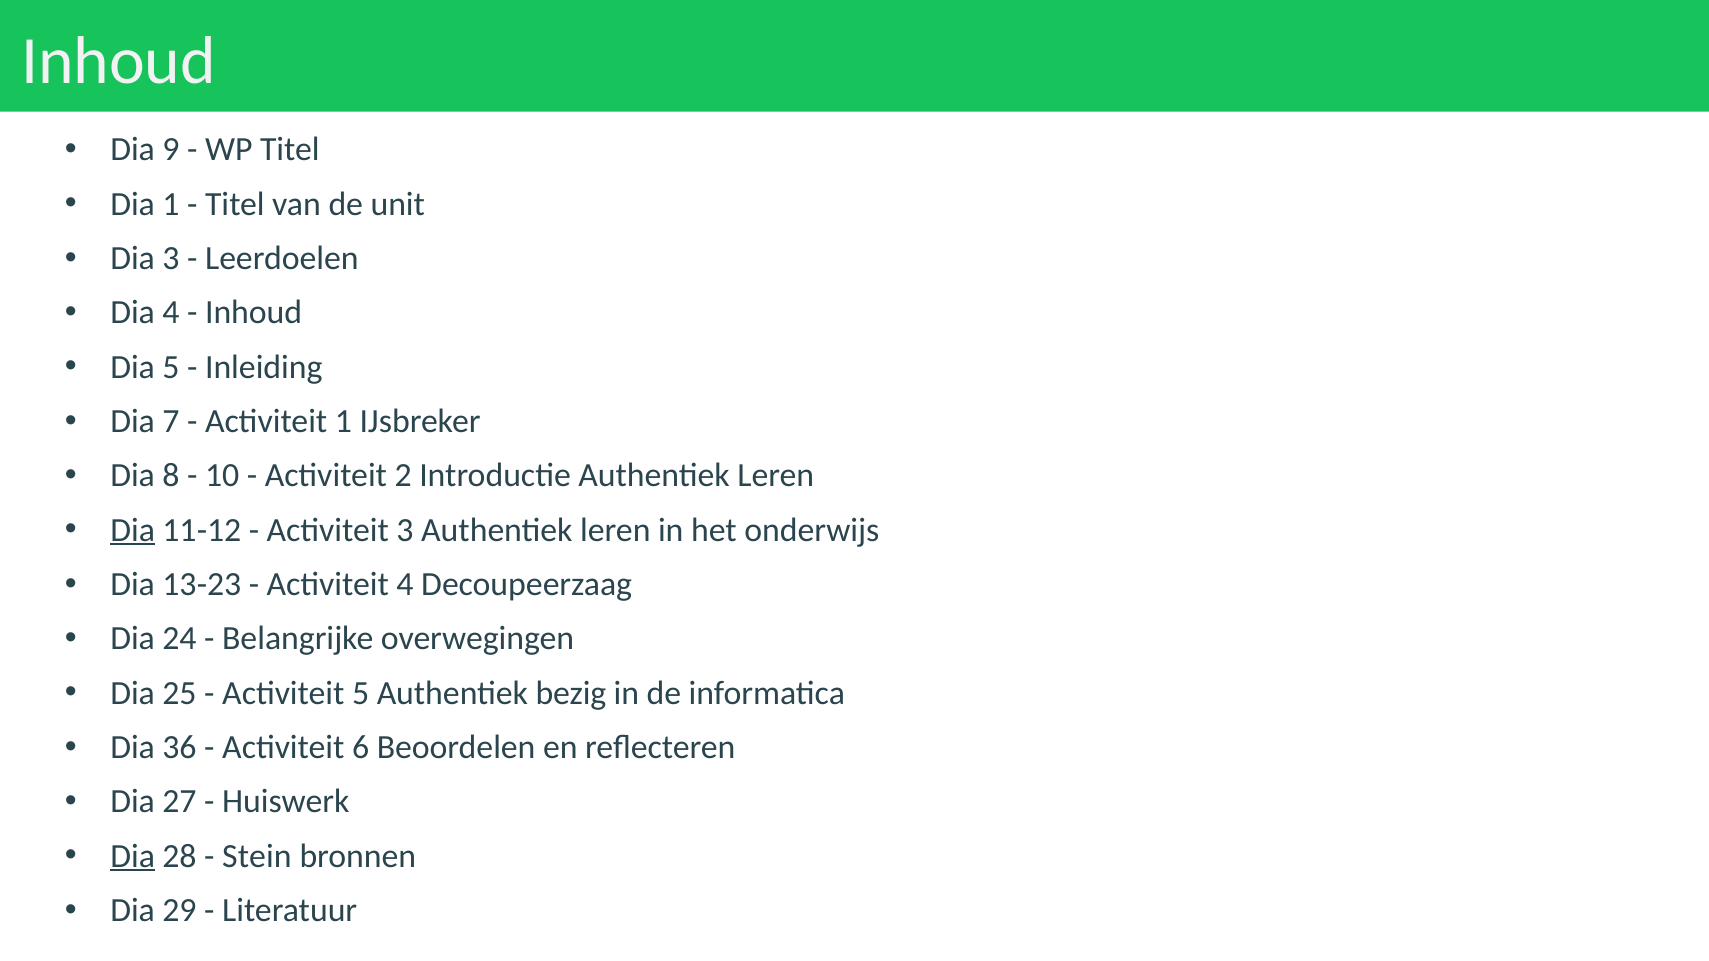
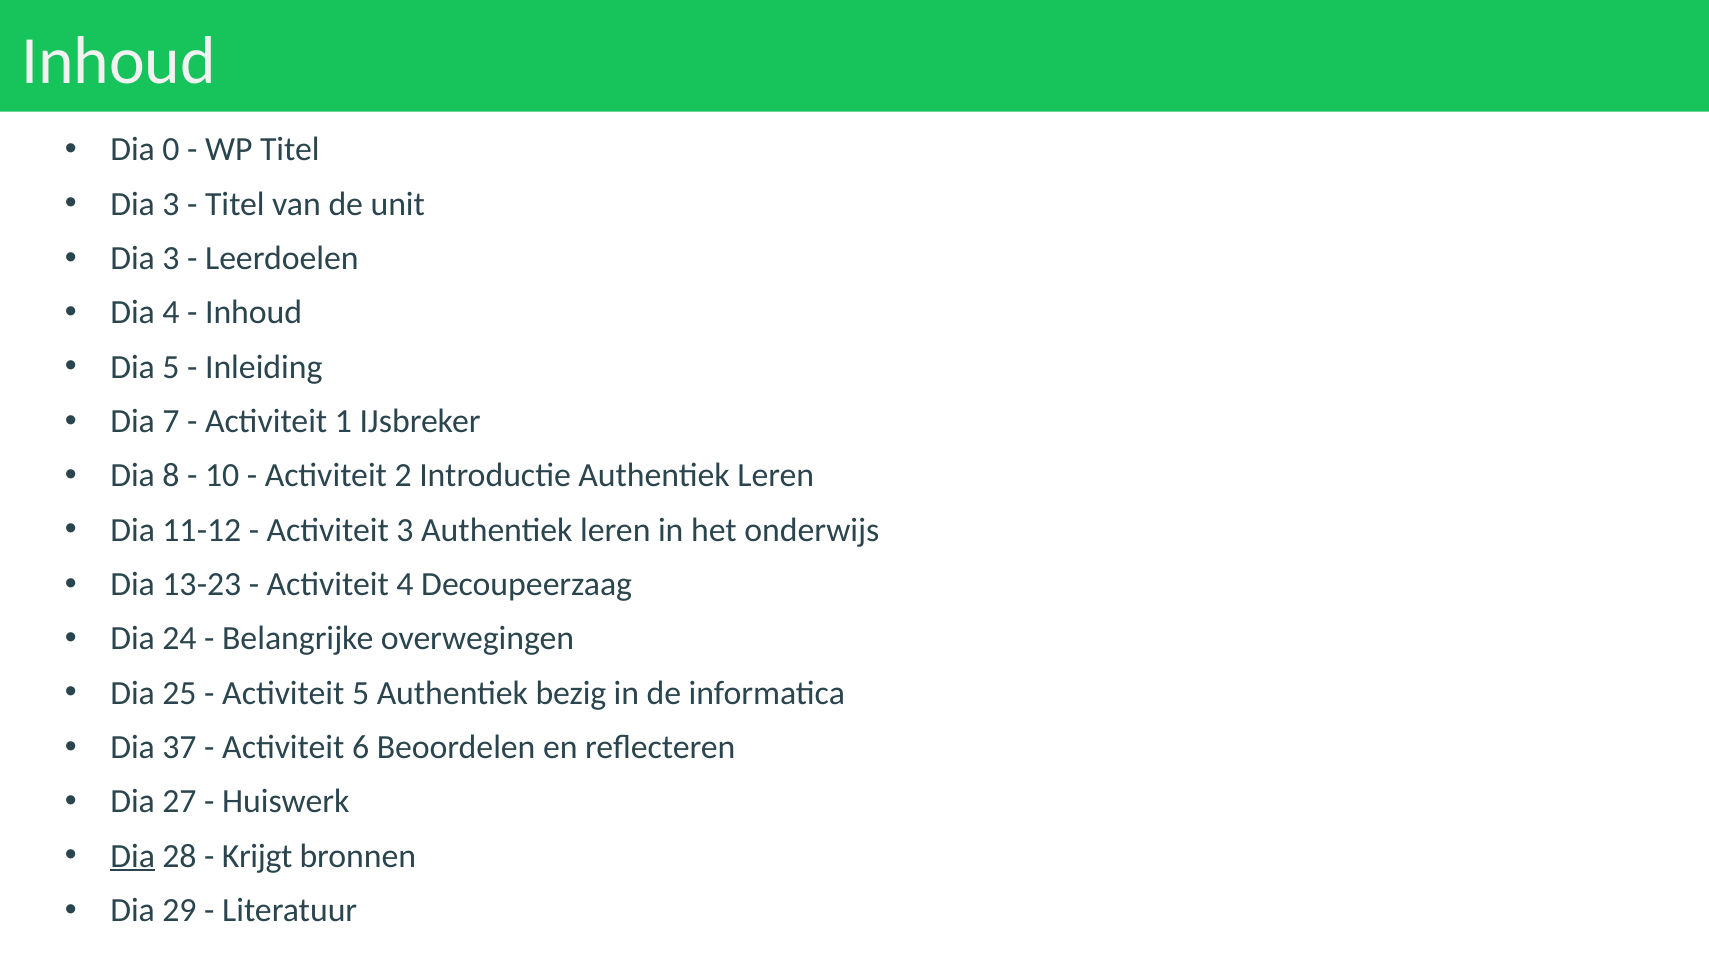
9: 9 -> 0
1 at (171, 204): 1 -> 3
Dia at (133, 530) underline: present -> none
36: 36 -> 37
Stein: Stein -> Krijgt
